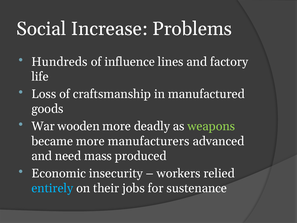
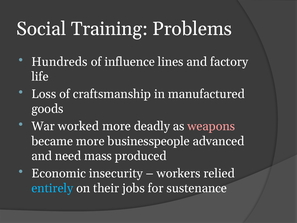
Increase: Increase -> Training
wooden: wooden -> worked
weapons colour: light green -> pink
manufacturers: manufacturers -> businesspeople
